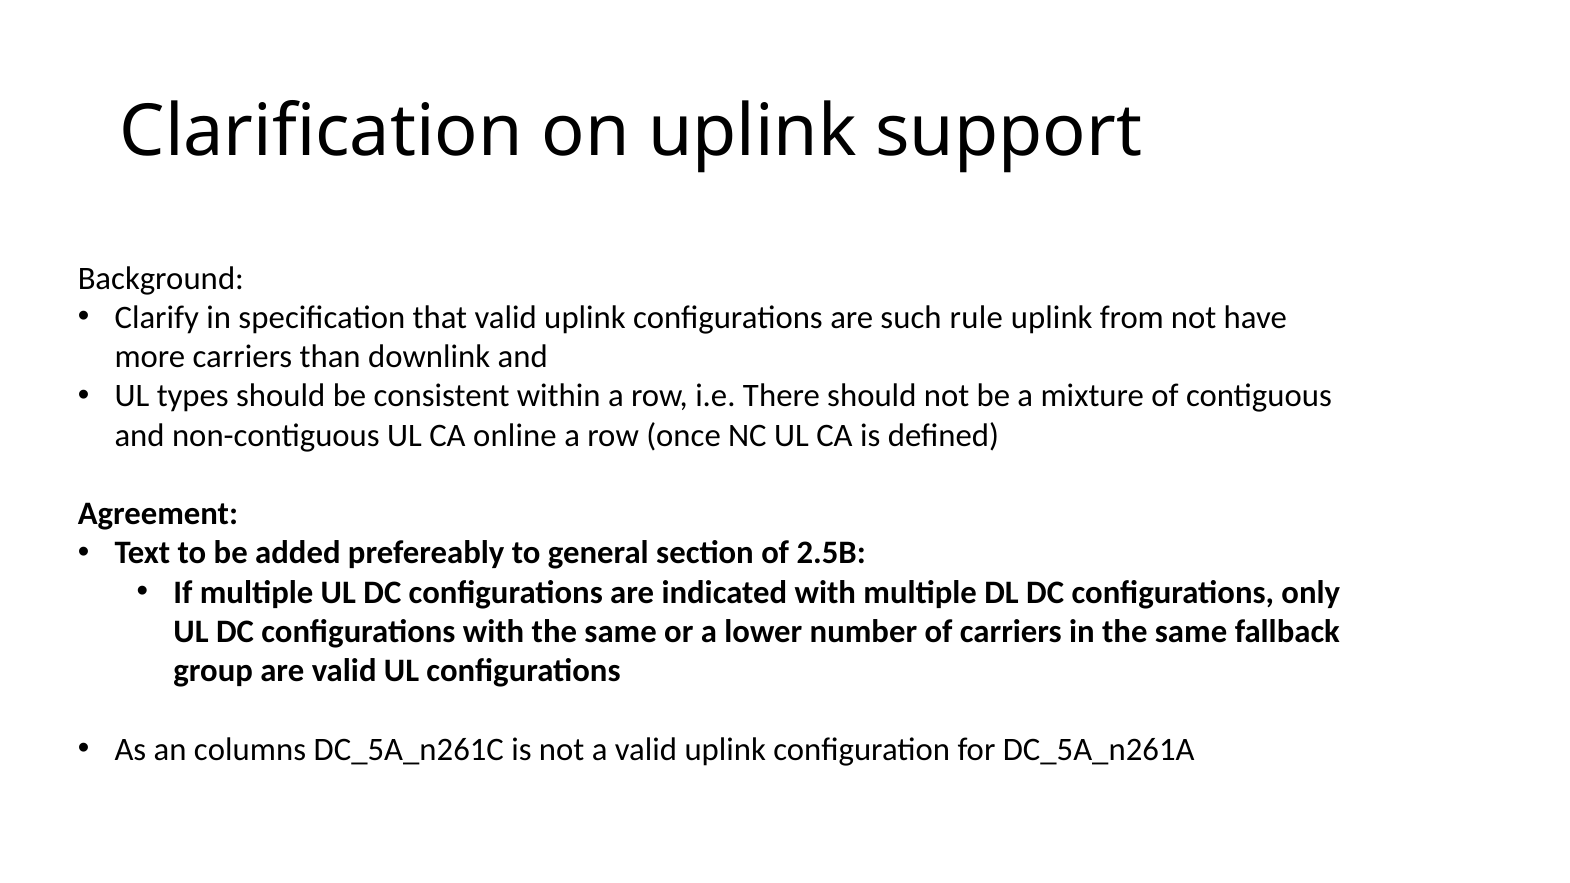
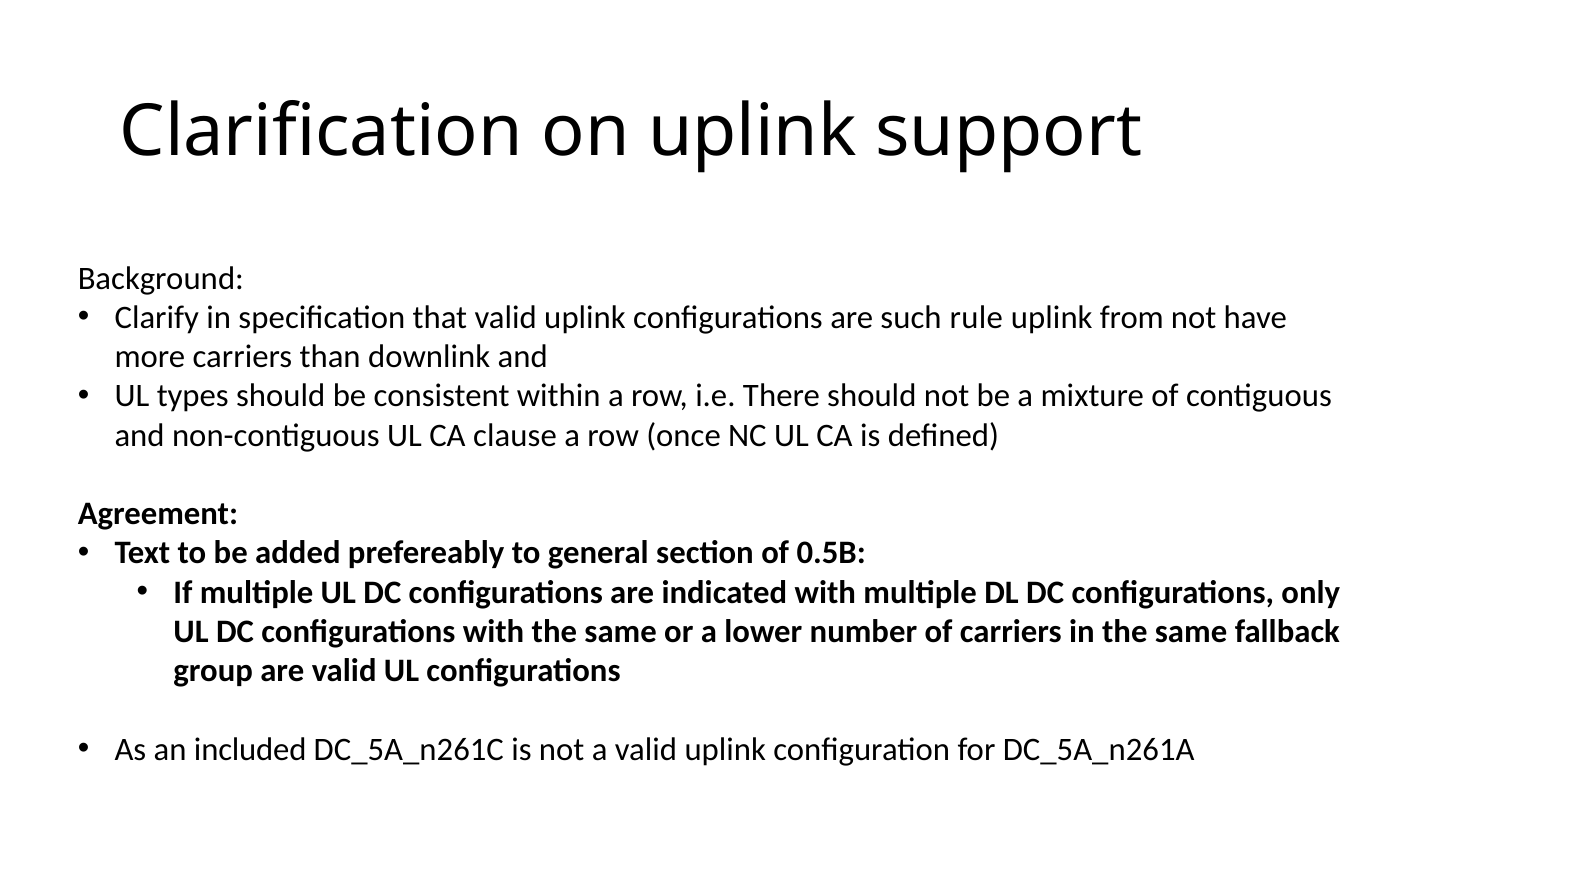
online: online -> clause
2.5B: 2.5B -> 0.5B
columns: columns -> included
